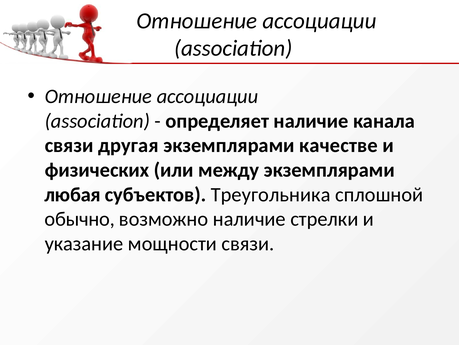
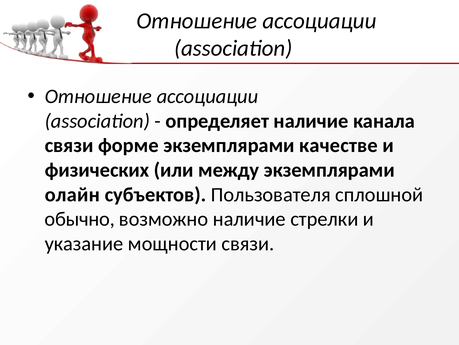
другая: другая -> форме
любая: любая -> олайн
Треугольника: Треугольника -> Пользователя
